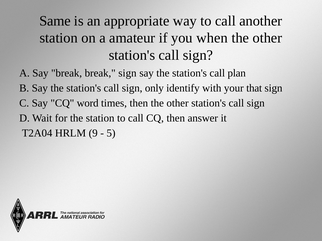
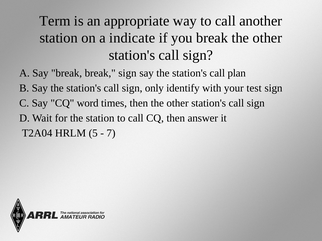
Same: Same -> Term
amateur: amateur -> indicate
you when: when -> break
that: that -> test
9: 9 -> 5
5: 5 -> 7
